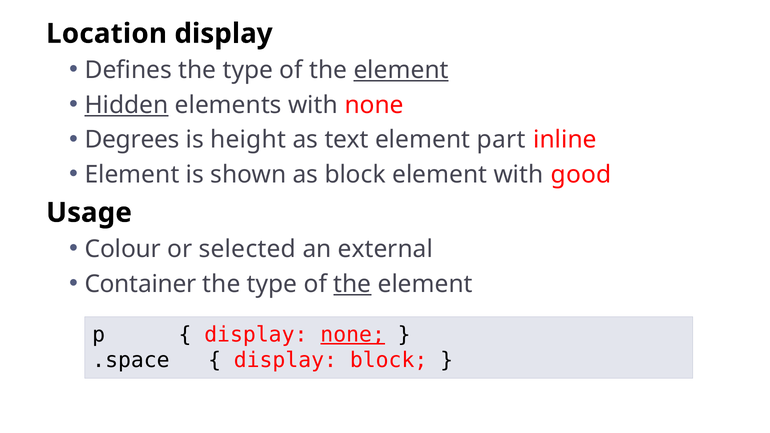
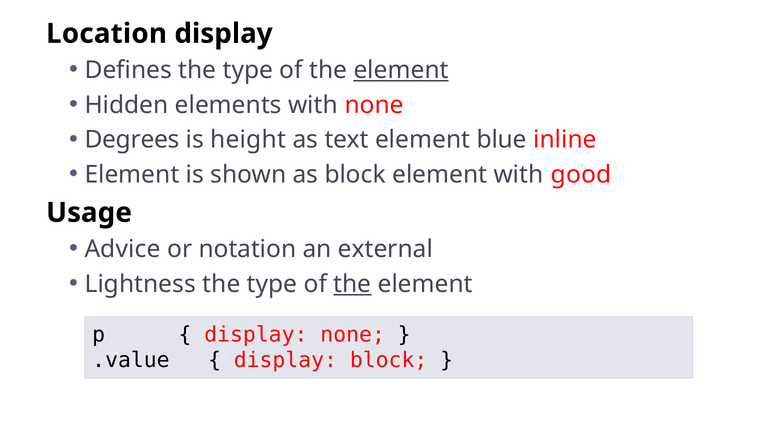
Hidden underline: present -> none
part: part -> blue
Colour: Colour -> Advice
selected: selected -> notation
Container: Container -> Lightness
none at (353, 335) underline: present -> none
.space: .space -> .value
